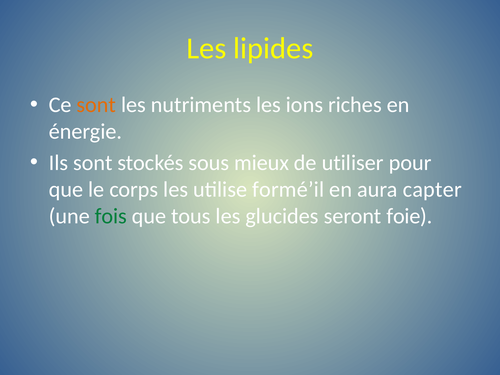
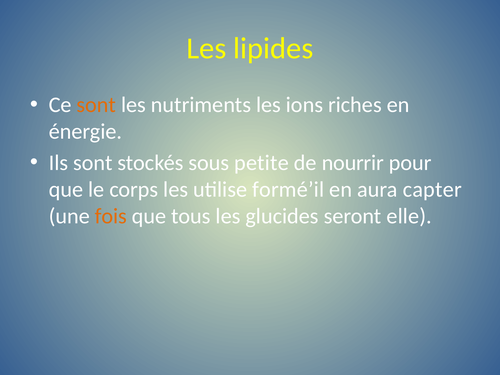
mieux: mieux -> petite
utiliser: utiliser -> nourrir
fois colour: green -> orange
foie: foie -> elle
